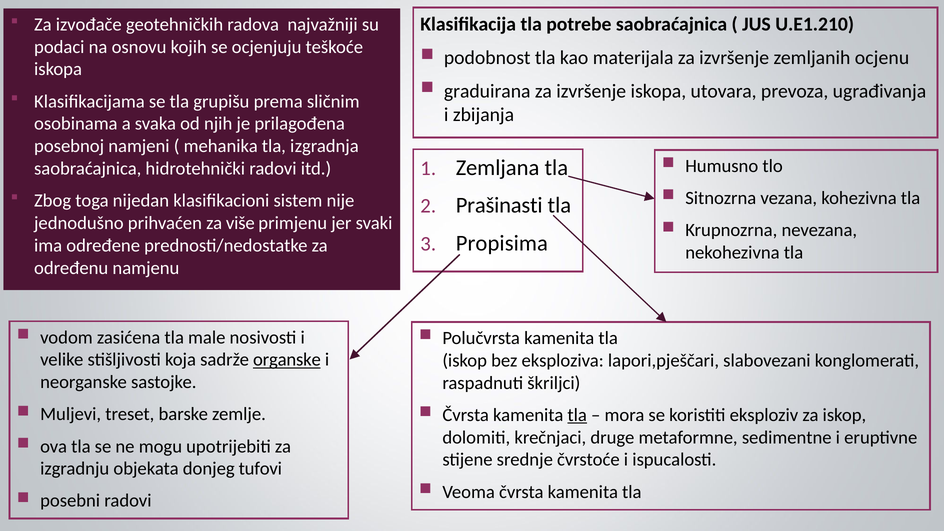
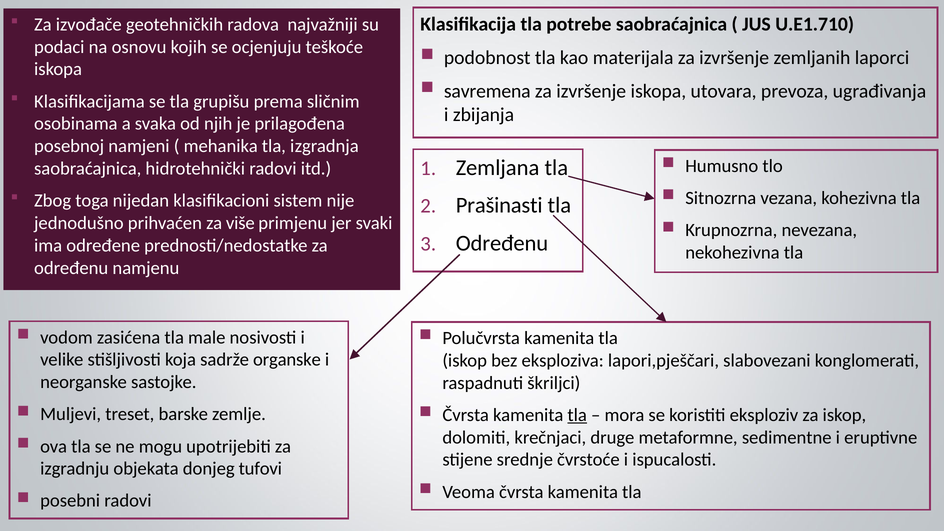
U.E1.210: U.E1.210 -> U.E1.710
ocjenu: ocjenu -> laporci
graduirana: graduirana -> savremena
Propisima at (502, 243): Propisima -> Određenu
organske underline: present -> none
